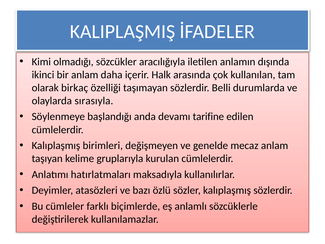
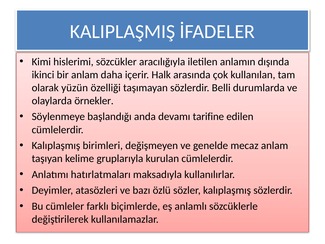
olmadığı: olmadığı -> hislerimi
birkaç: birkaç -> yüzün
sırasıyla: sırasıyla -> örnekler
